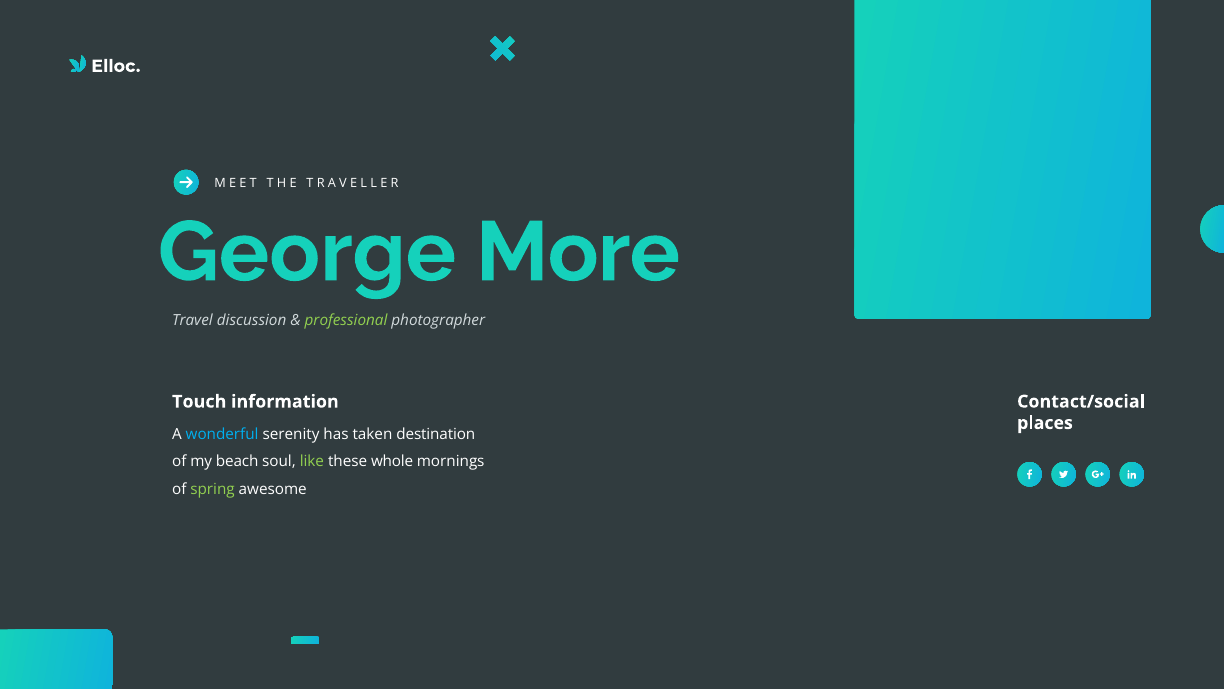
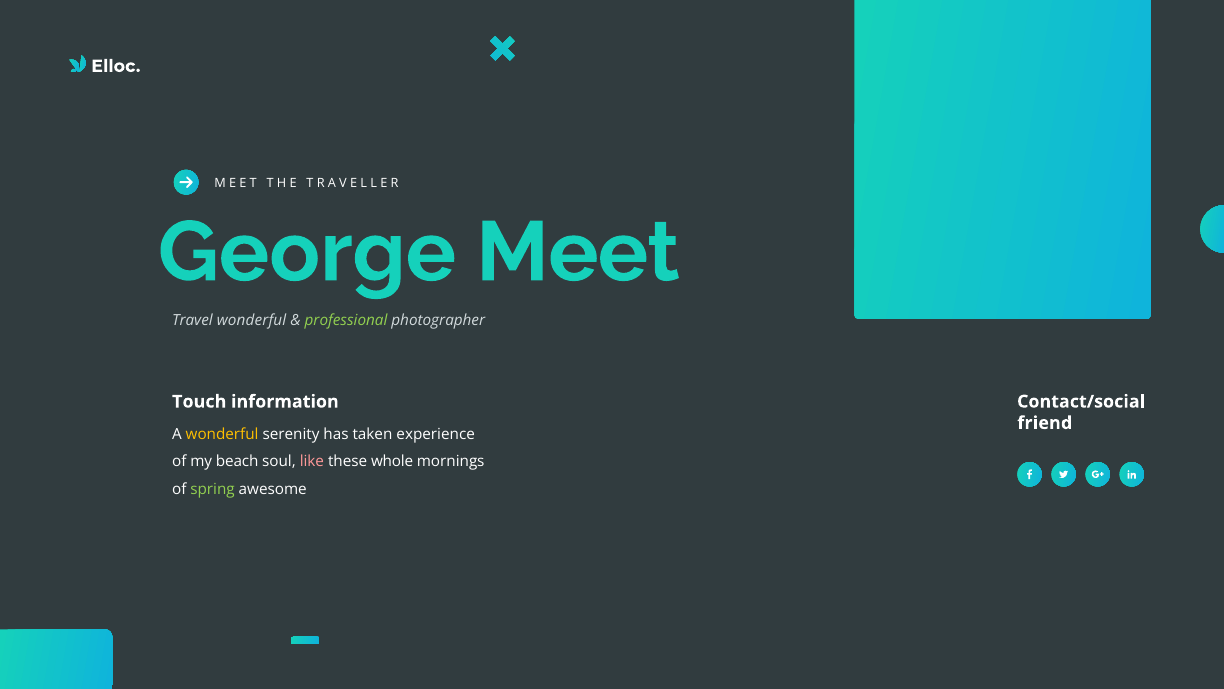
More: More -> Meet
Travel discussion: discussion -> wonderful
places: places -> friend
wonderful at (222, 434) colour: light blue -> yellow
destination: destination -> experience
like colour: light green -> pink
